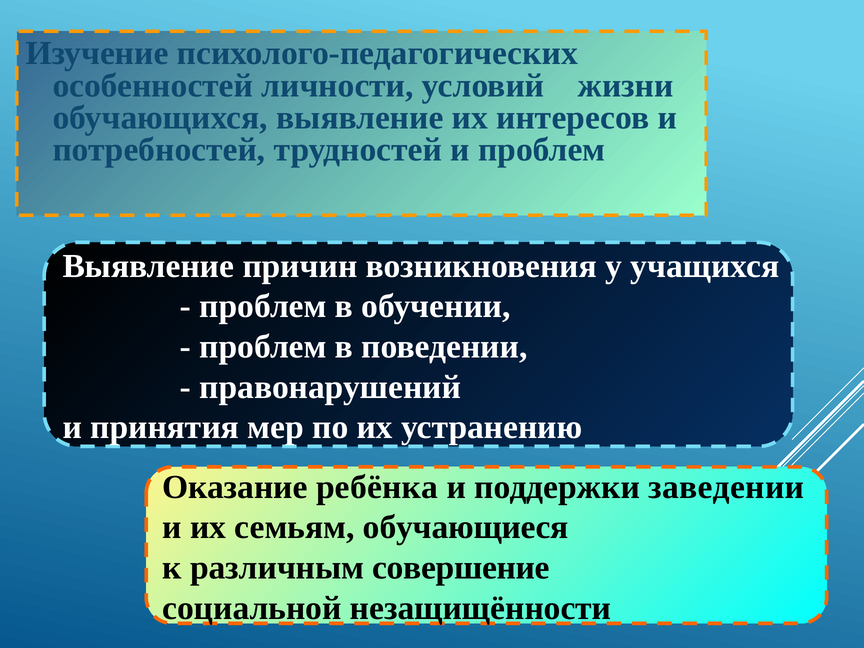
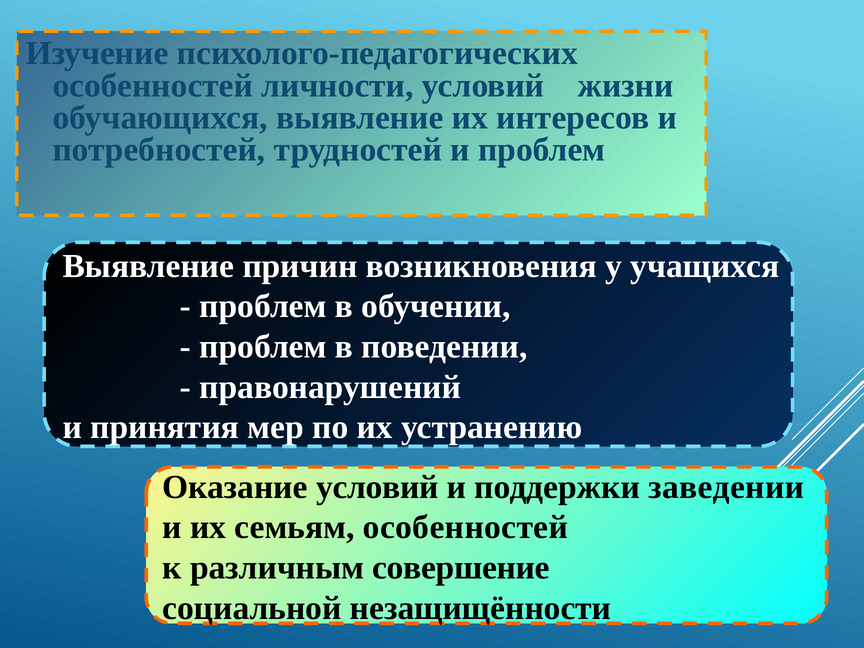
Оказание ребёнка: ребёнка -> условий
семьям обучающиеся: обучающиеся -> особенностей
